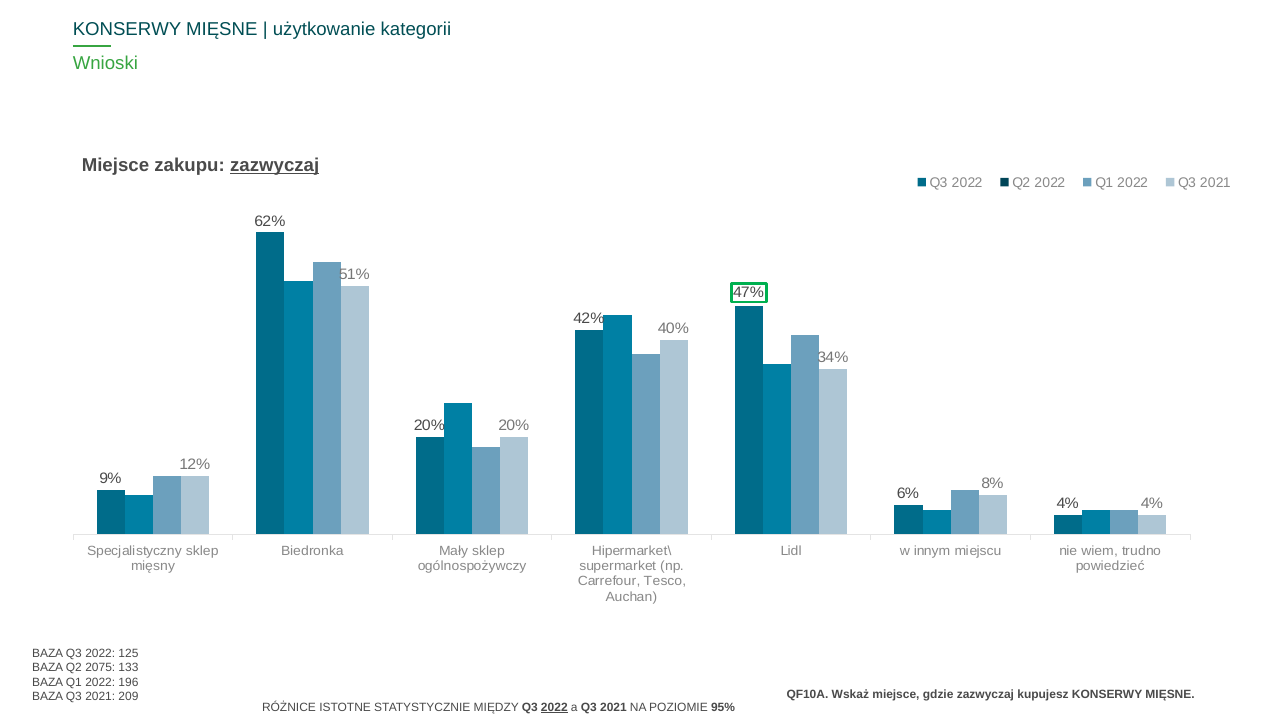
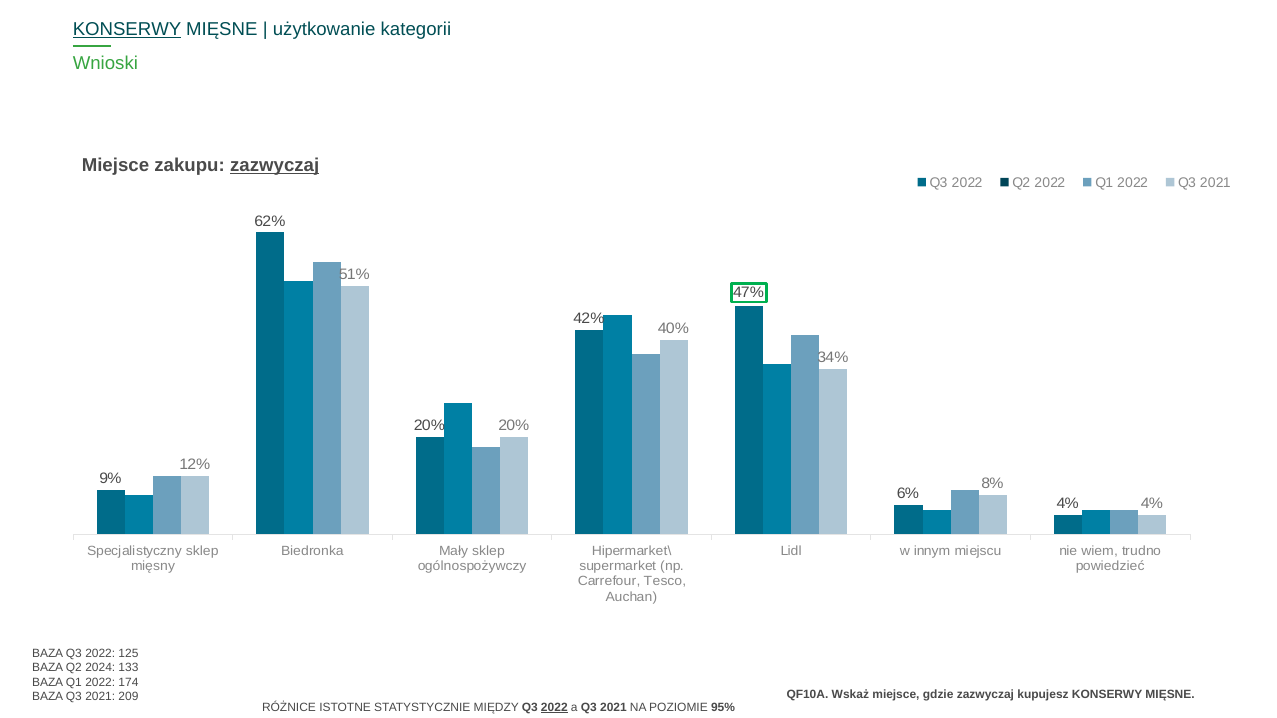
KONSERWY at (127, 30) underline: none -> present
2075: 2075 -> 2024
196: 196 -> 174
